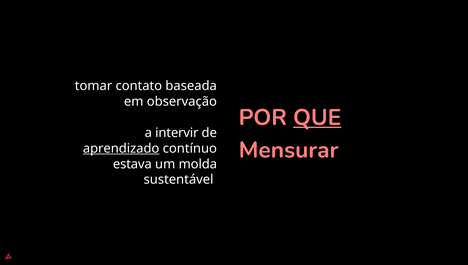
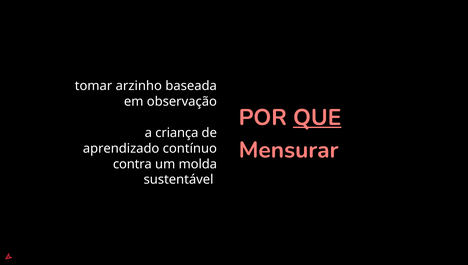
contato: contato -> arzinho
intervir: intervir -> criança
aprendizado underline: present -> none
estava: estava -> contra
